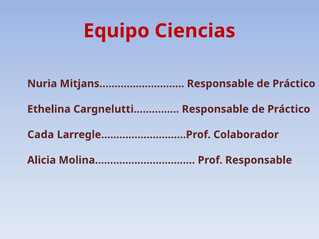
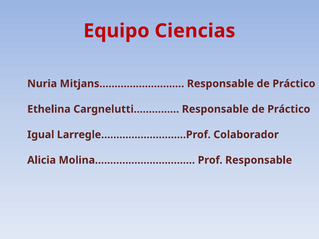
Cada: Cada -> Igual
